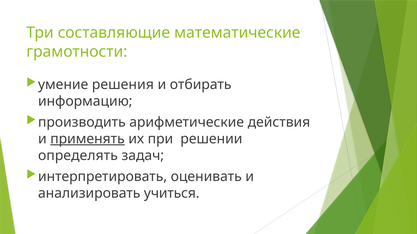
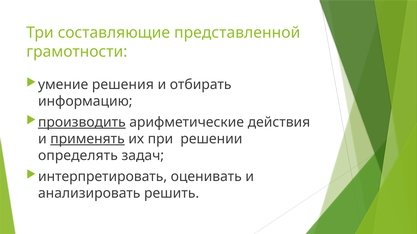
математические: математические -> представленной
производить underline: none -> present
учиться: учиться -> решить
